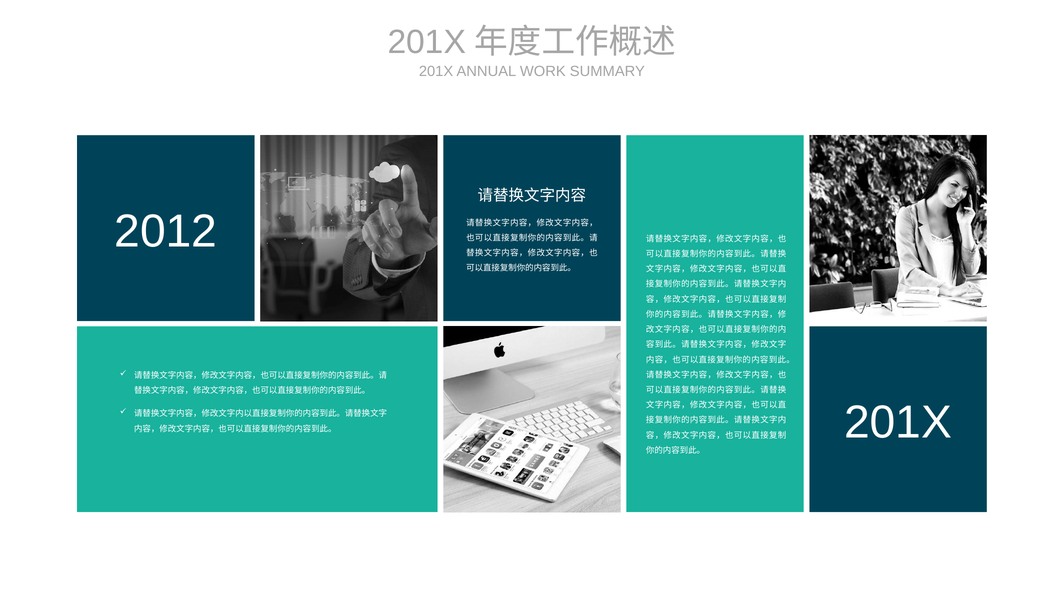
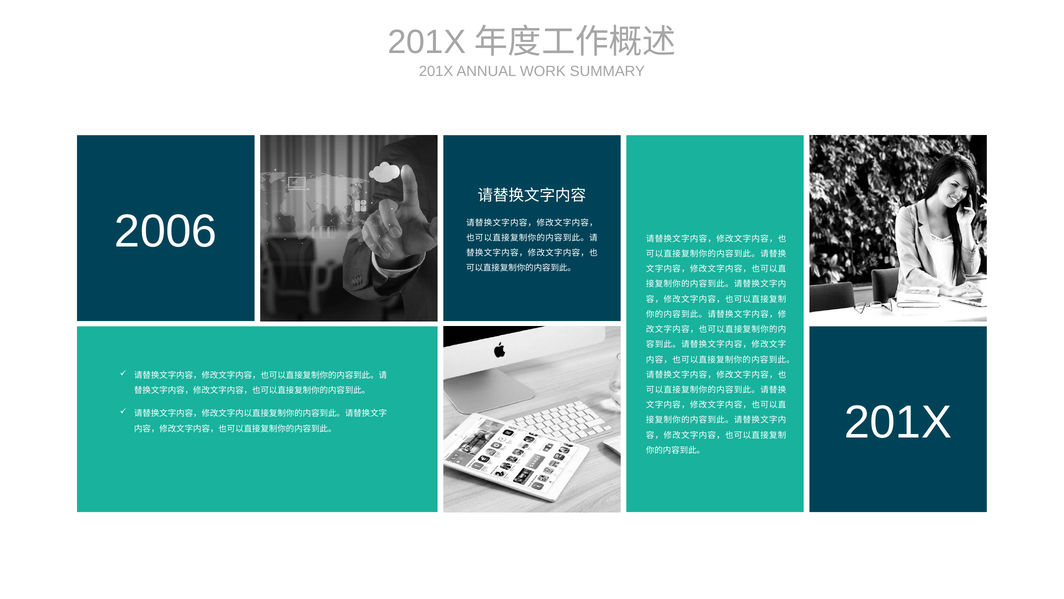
2012: 2012 -> 2006
